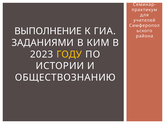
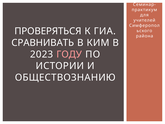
ВЫПОЛНЕНИЕ: ВЫПОЛНЕНИЕ -> ПРОВЕРЯТЬСЯ
ЗАДАНИЯМИ: ЗАДАНИЯМИ -> СРАВНИВАТЬ
ГОДУ colour: yellow -> pink
